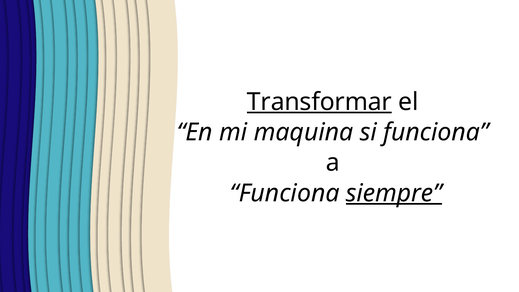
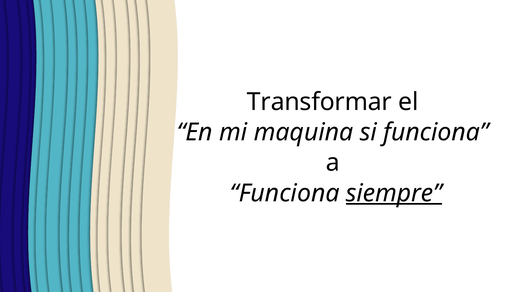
Transformar underline: present -> none
